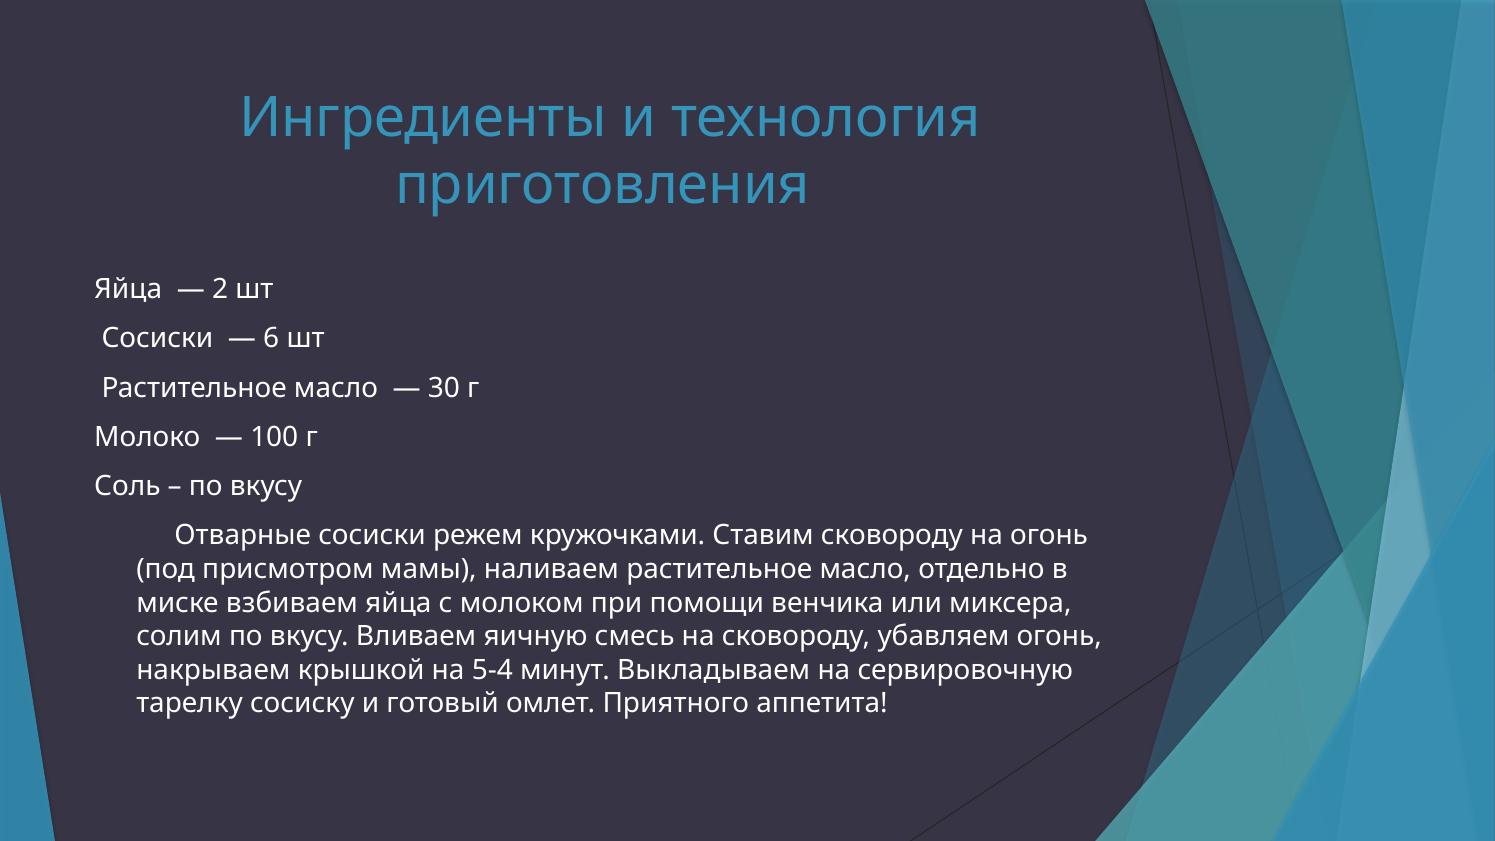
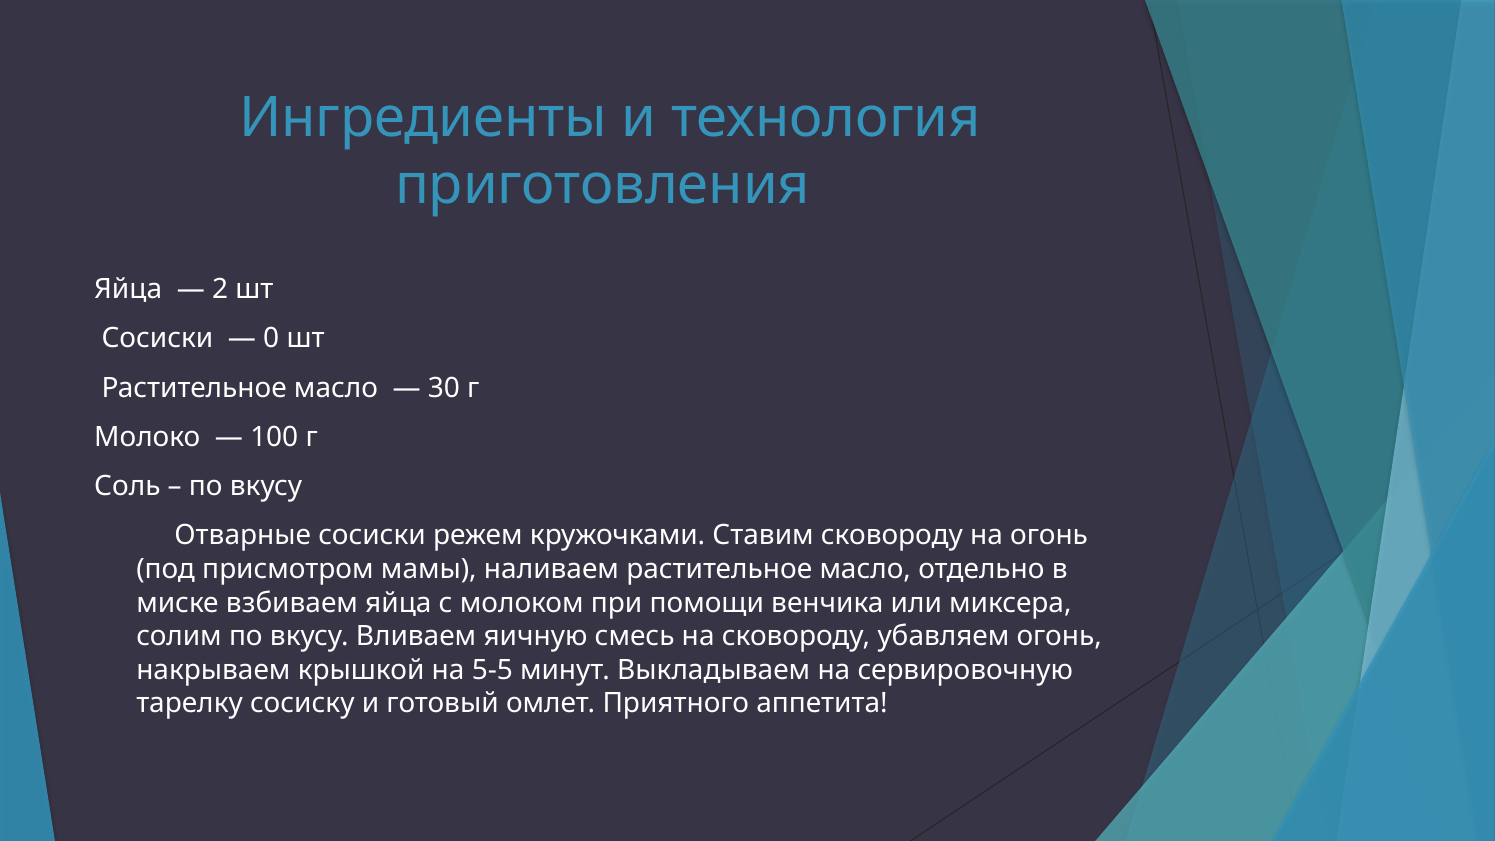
6: 6 -> 0
5-4: 5-4 -> 5-5
